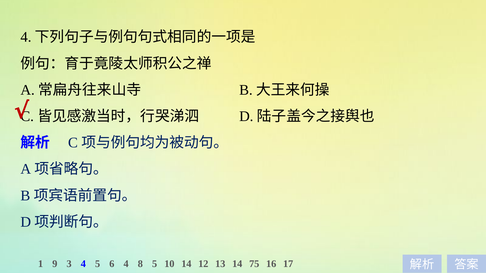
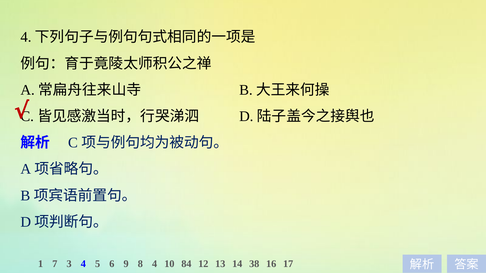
9: 9 -> 7
6 4: 4 -> 9
8 5: 5 -> 4
10 14: 14 -> 84
75: 75 -> 38
